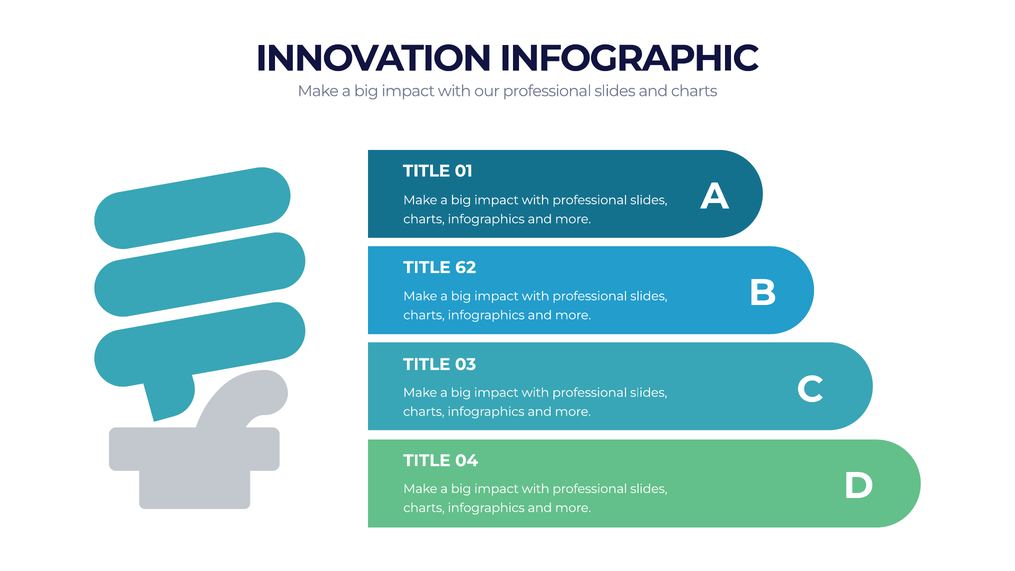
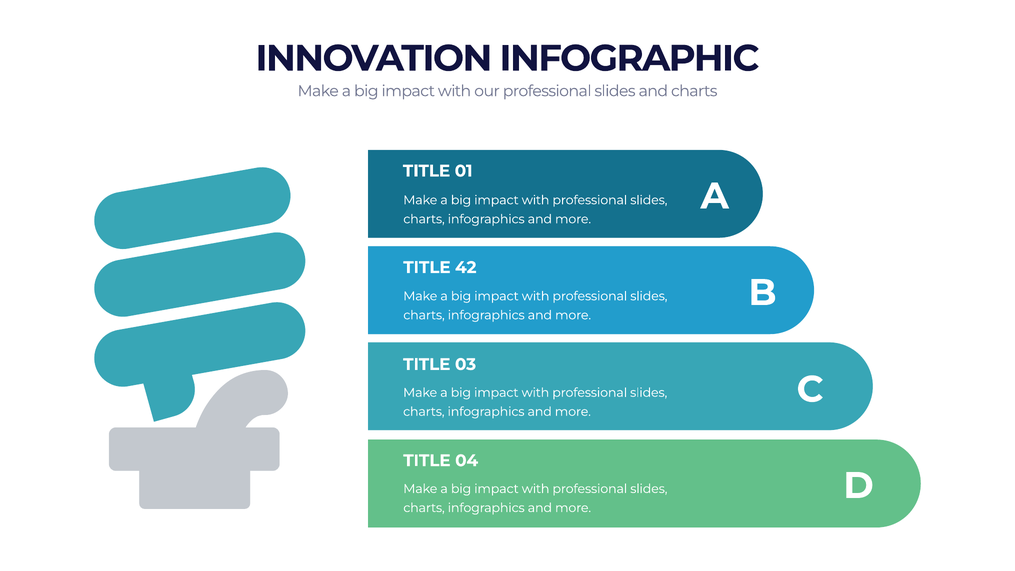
62: 62 -> 42
